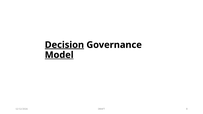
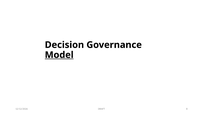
Decision underline: present -> none
